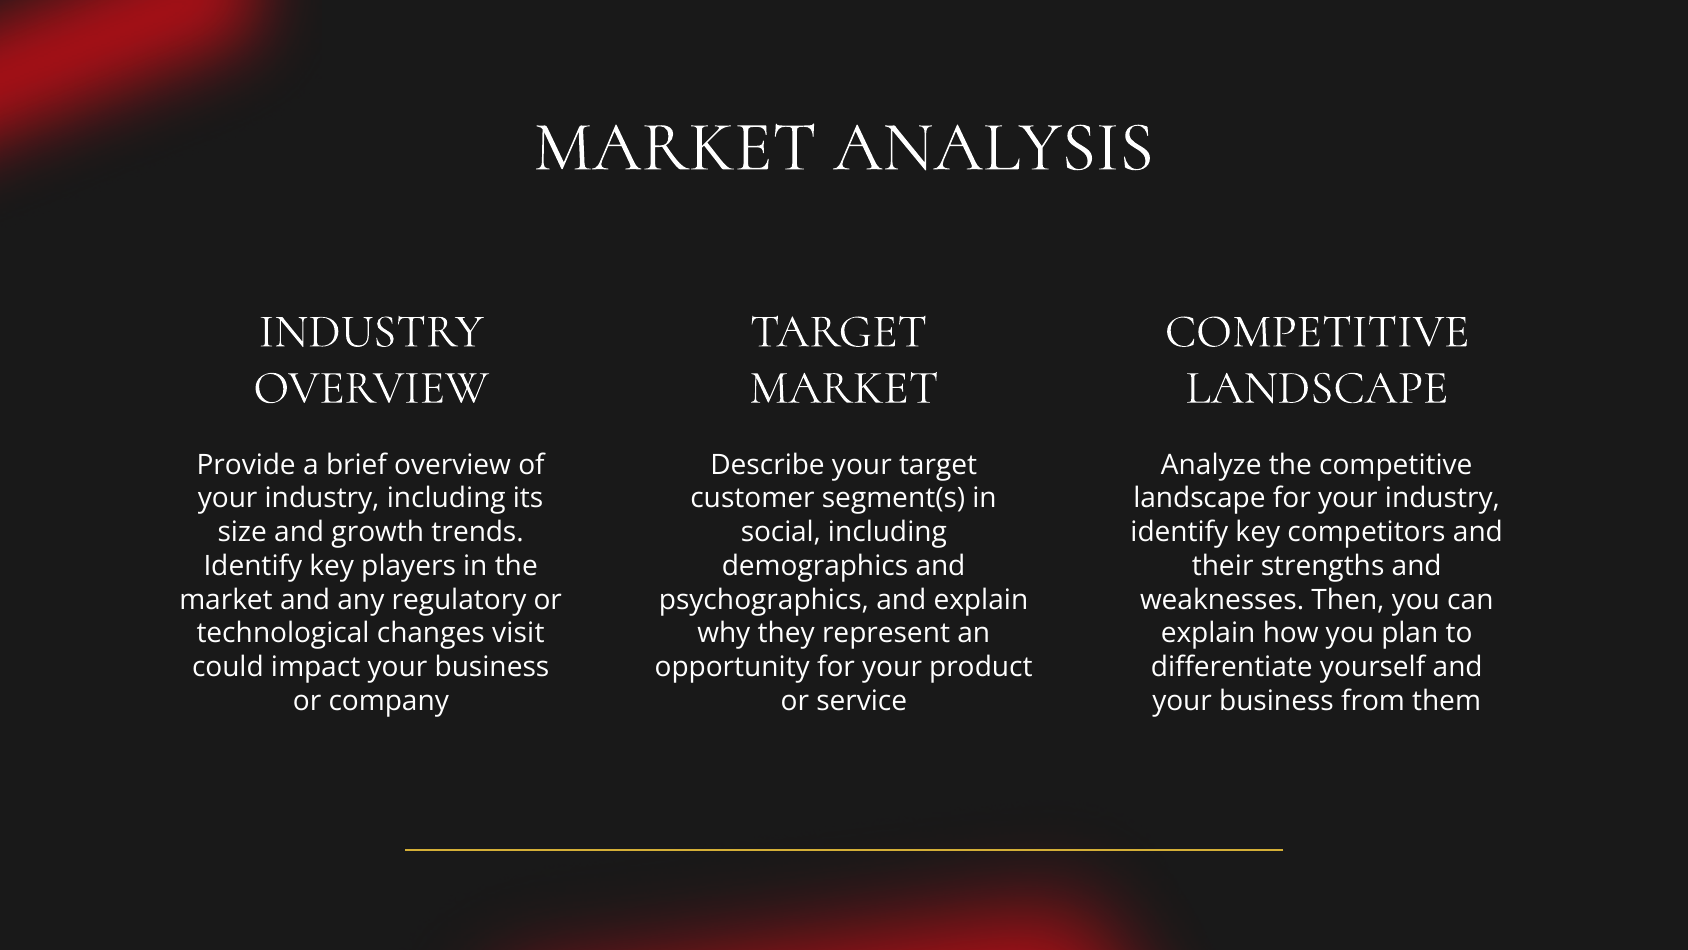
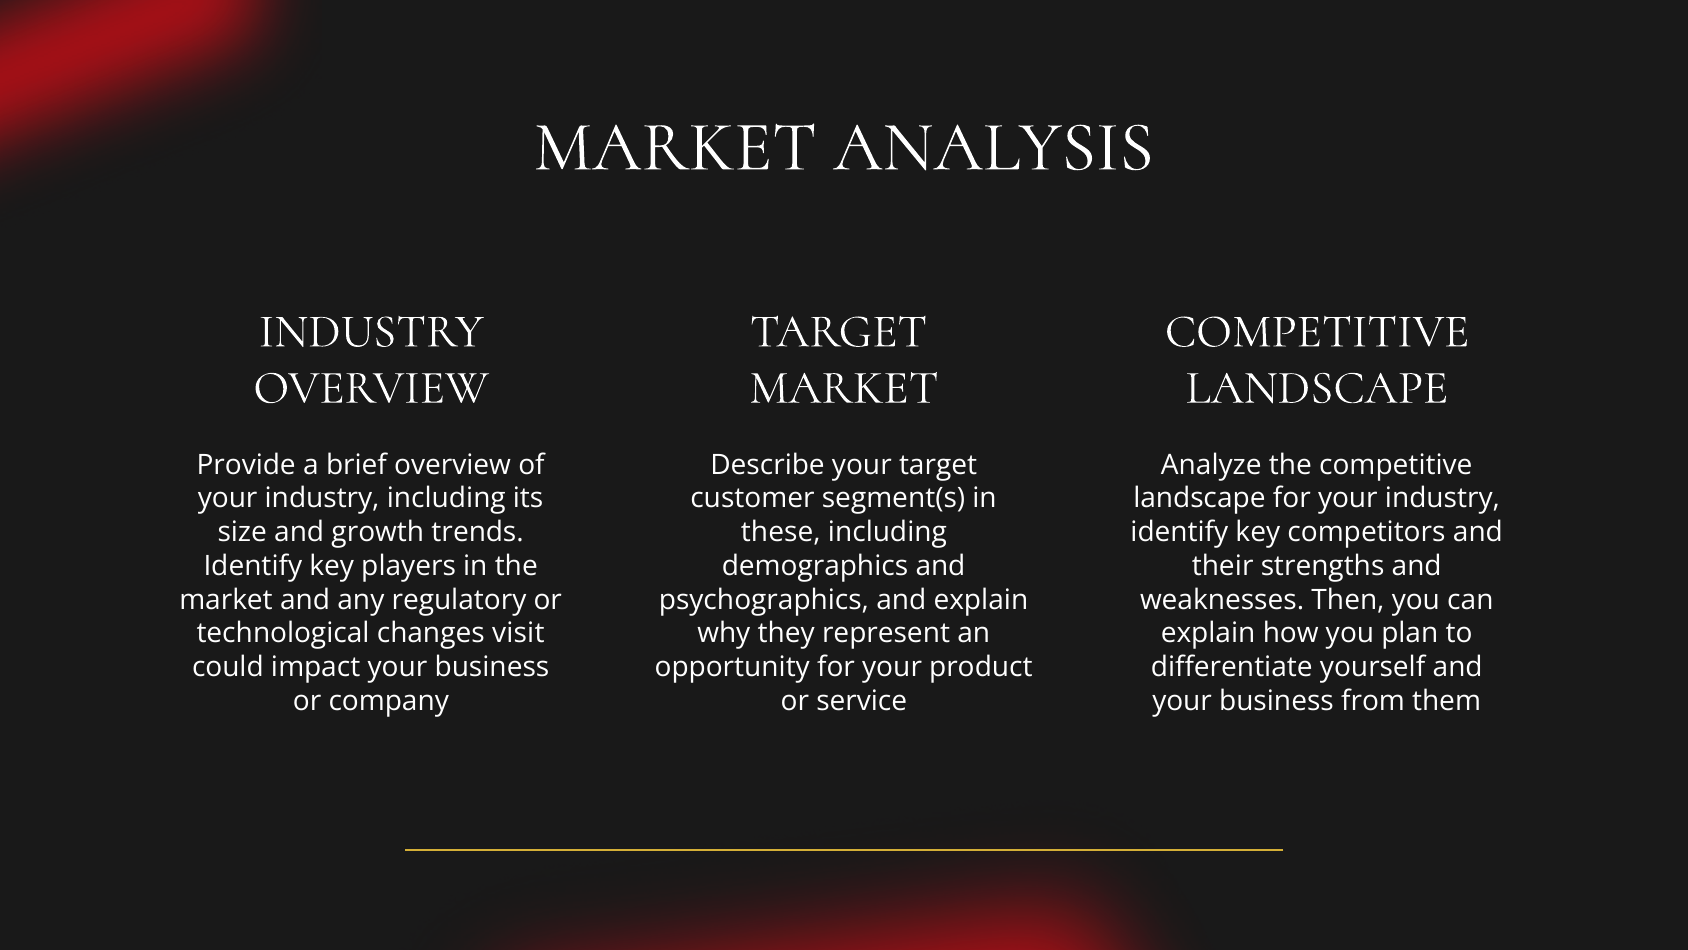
social: social -> these
